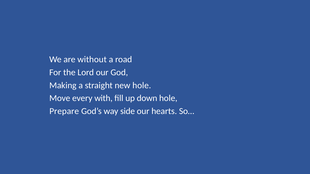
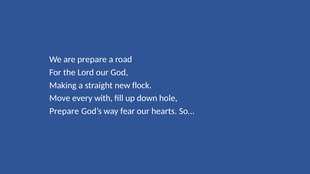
are without: without -> prepare
new hole: hole -> flock
side: side -> fear
